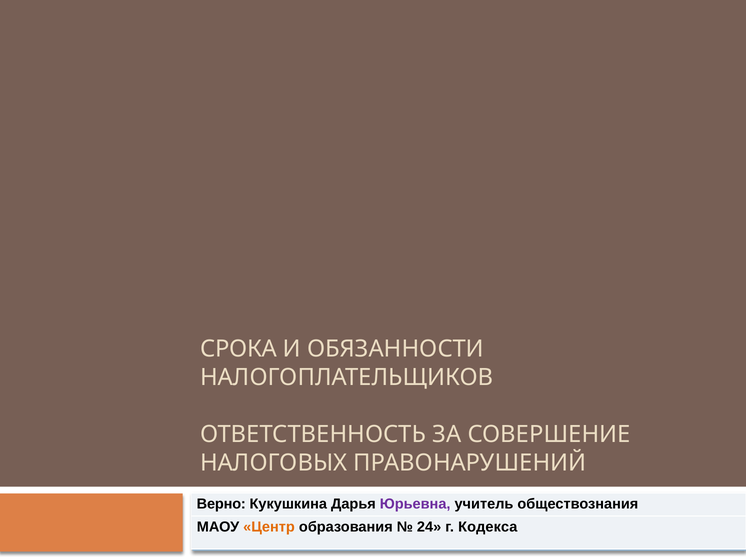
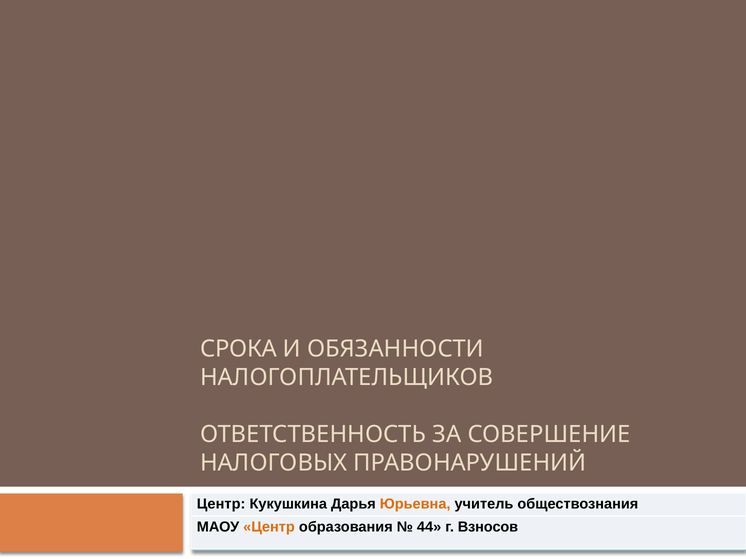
Верно at (221, 504): Верно -> Центр
Юрьевна colour: purple -> orange
24: 24 -> 44
Кодекса: Кодекса -> Взносов
